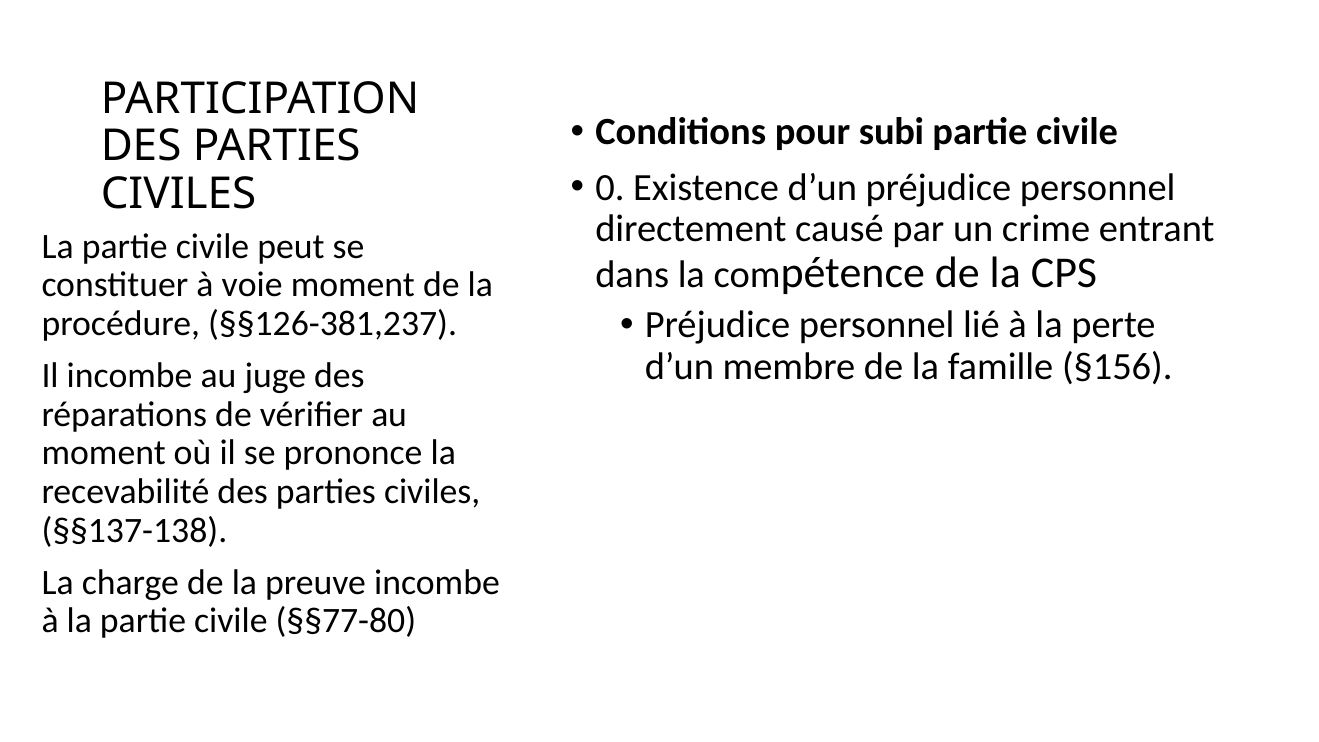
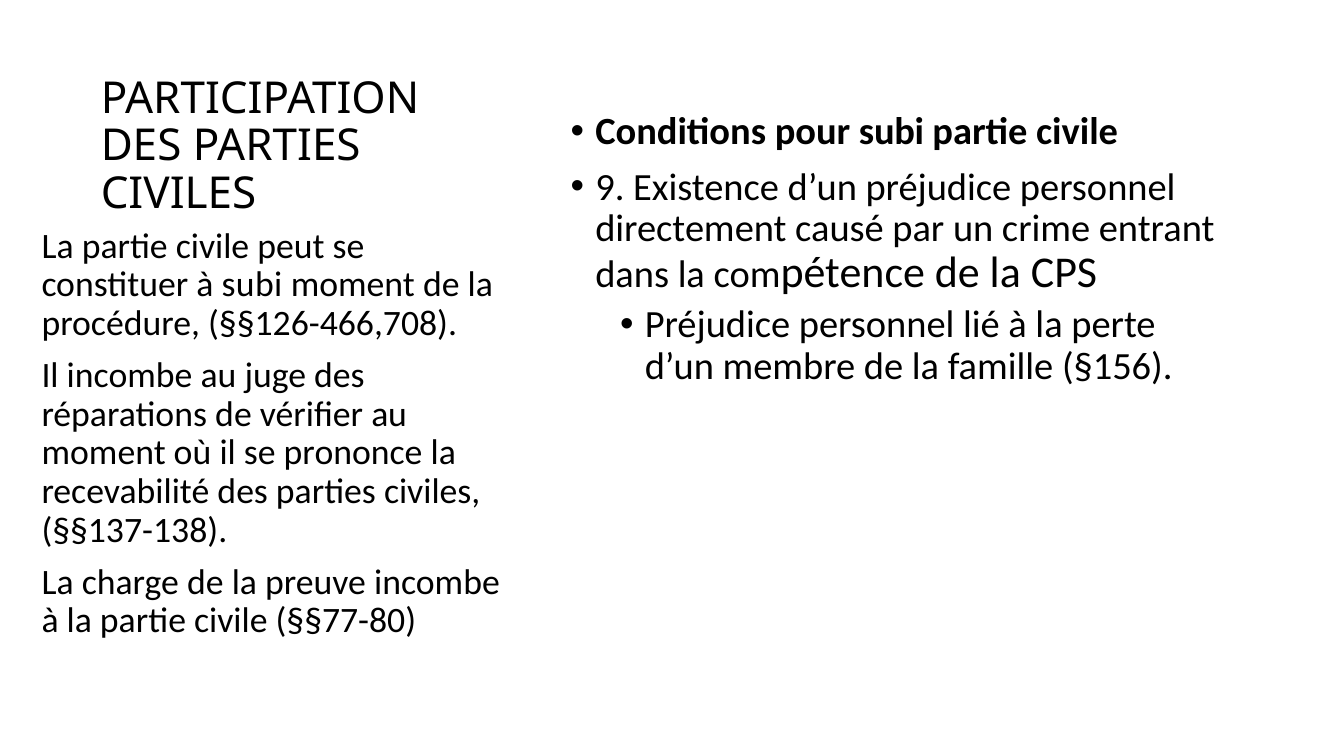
0: 0 -> 9
à voie: voie -> subi
§§126-381,237: §§126-381,237 -> §§126-466,708
